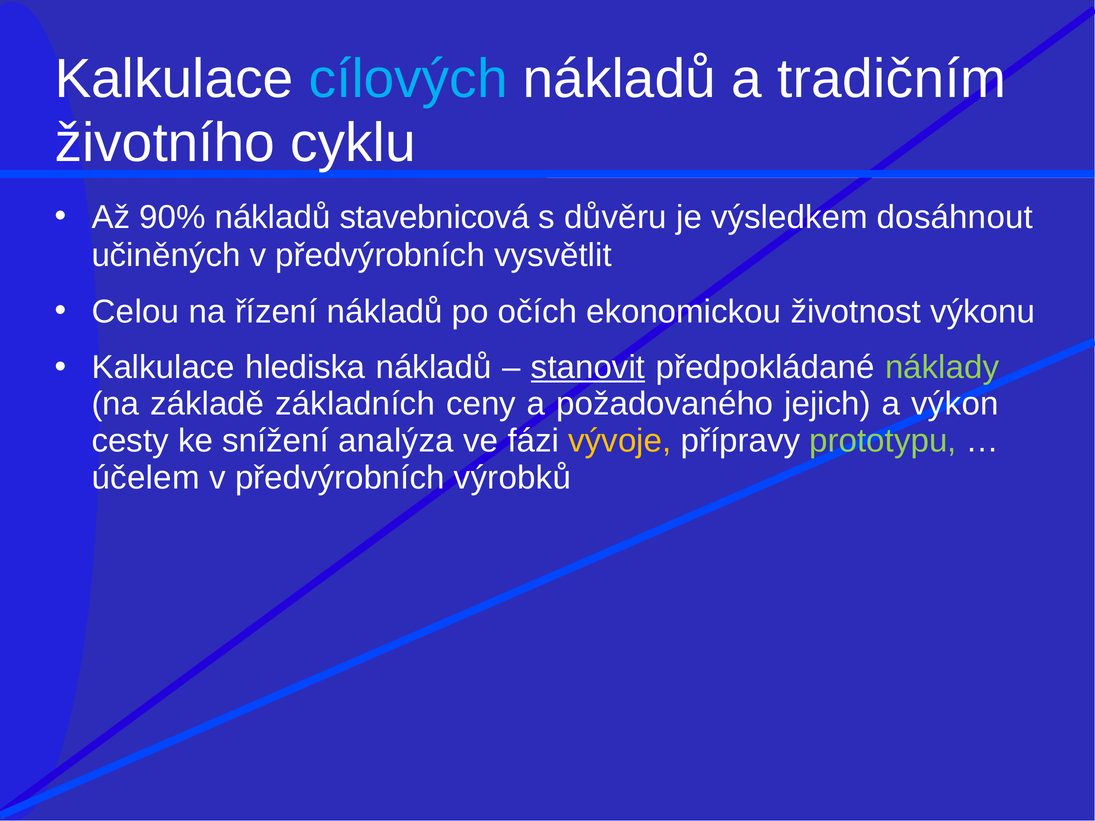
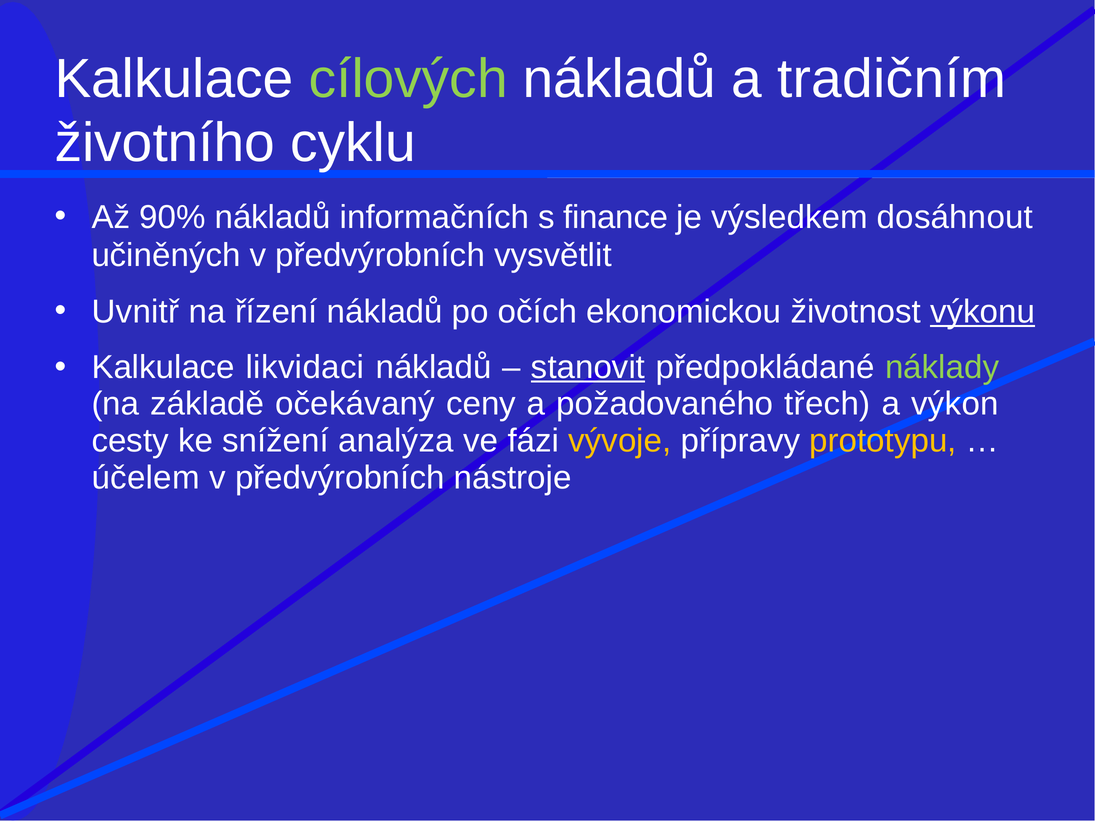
cílových colour: light blue -> light green
stavebnicová: stavebnicová -> informačních
důvěru: důvěru -> finance
Celou: Celou -> Uvnitř
výkonu underline: none -> present
hlediska: hlediska -> likvidaci
základních: základních -> očekávaný
jejich: jejich -> třech
prototypu colour: light green -> yellow
výrobků: výrobků -> nástroje
